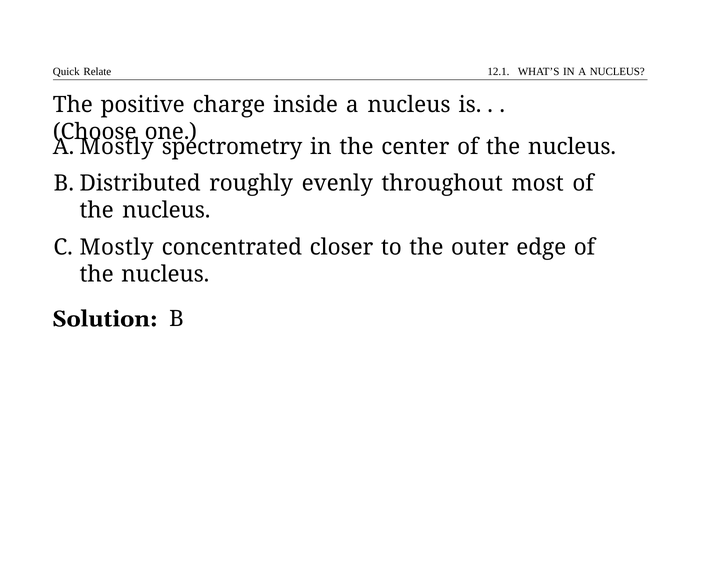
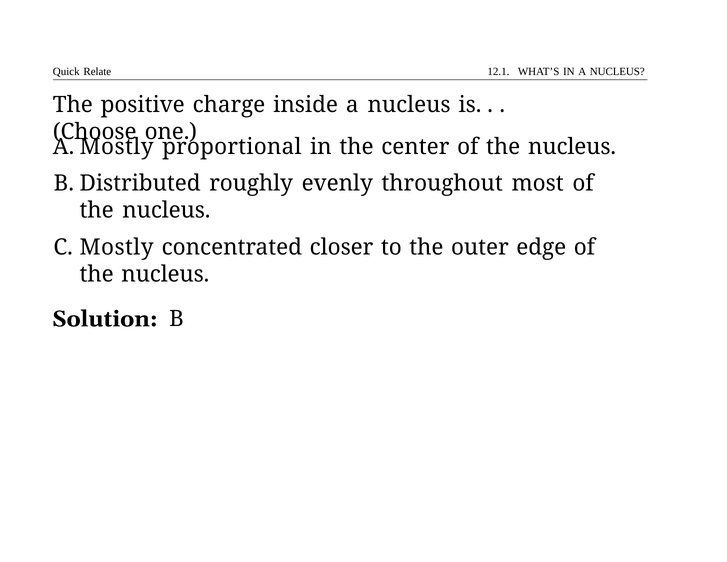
spectrometry: spectrometry -> proportional
